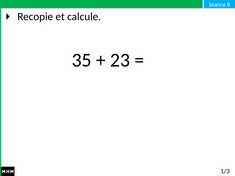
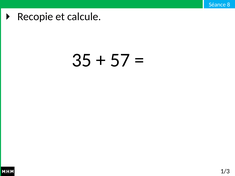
23: 23 -> 57
